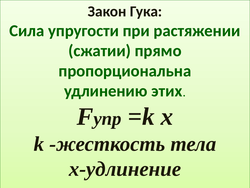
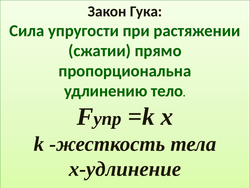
этих: этих -> тело
